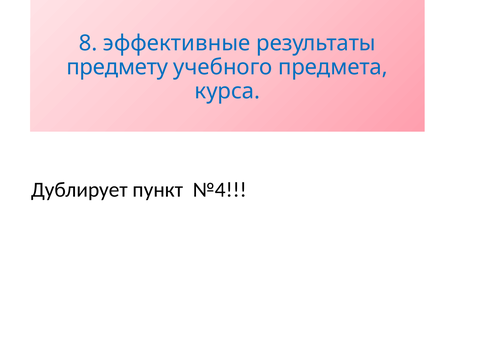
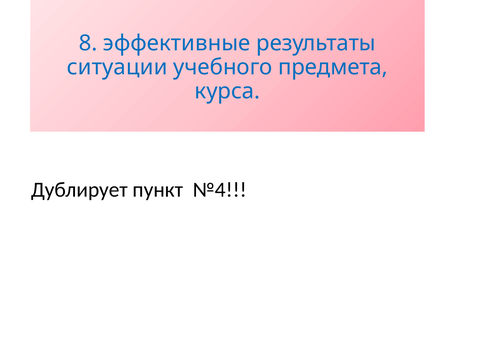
предмету: предмету -> ситуации
